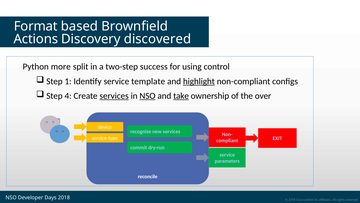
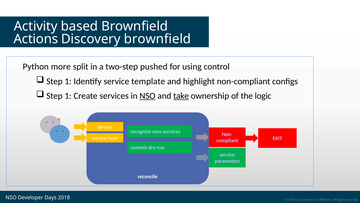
Format: Format -> Activity
Discovery discovered: discovered -> brownfield
success: success -> pushed
highlight underline: present -> none
4 at (68, 96): 4 -> 1
services at (114, 96) underline: present -> none
over: over -> logic
